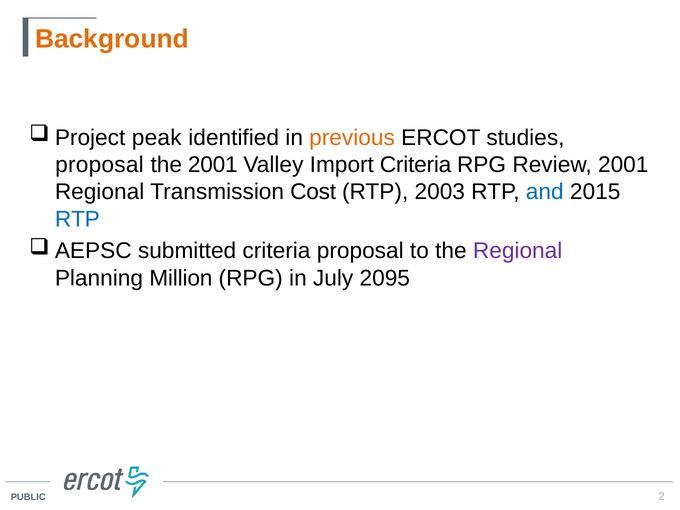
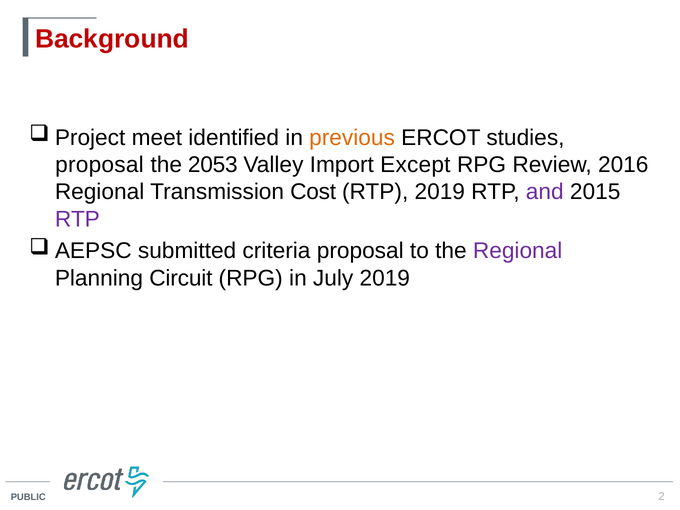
Background colour: orange -> red
peak: peak -> meet
the 2001: 2001 -> 2053
Import Criteria: Criteria -> Except
Review 2001: 2001 -> 2016
RTP 2003: 2003 -> 2019
and colour: blue -> purple
RTP at (77, 219) colour: blue -> purple
Million: Million -> Circuit
July 2095: 2095 -> 2019
